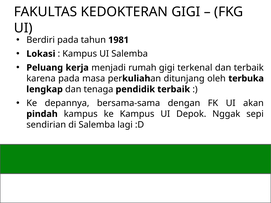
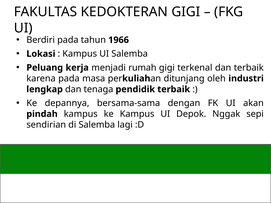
1981: 1981 -> 1966
terbuka: terbuka -> industri
